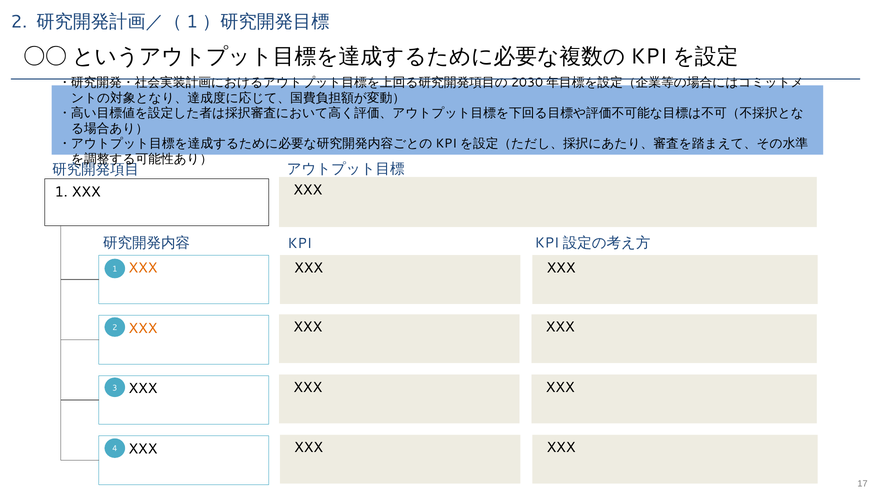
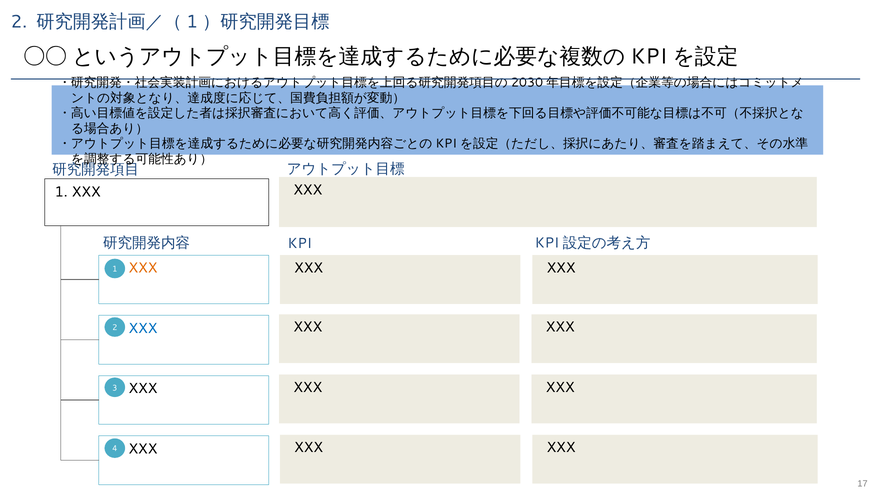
XXX at (143, 328) colour: orange -> blue
